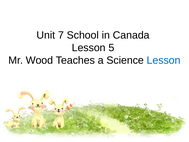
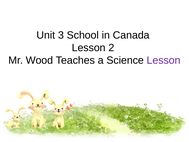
7: 7 -> 3
5: 5 -> 2
Lesson at (164, 60) colour: blue -> purple
